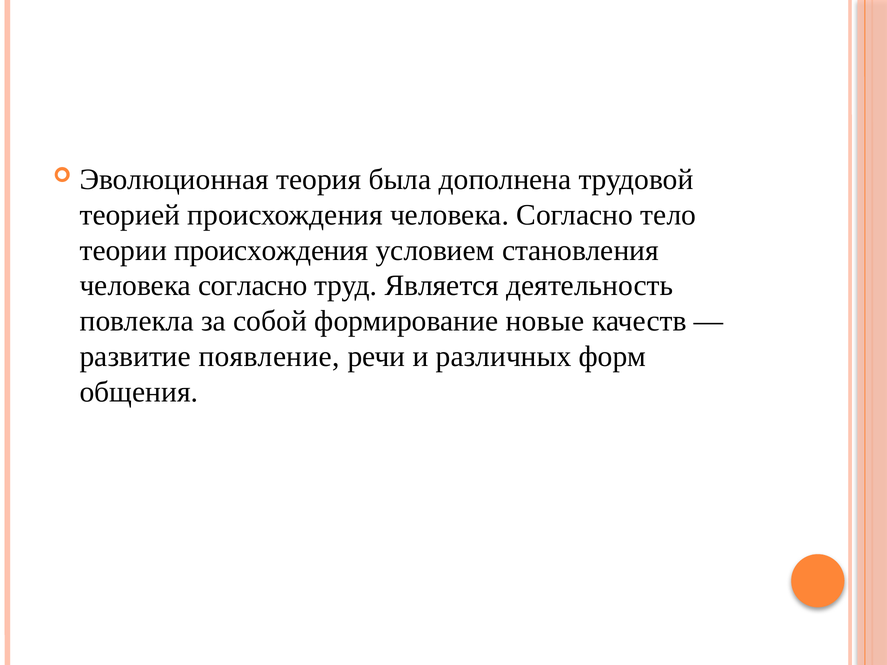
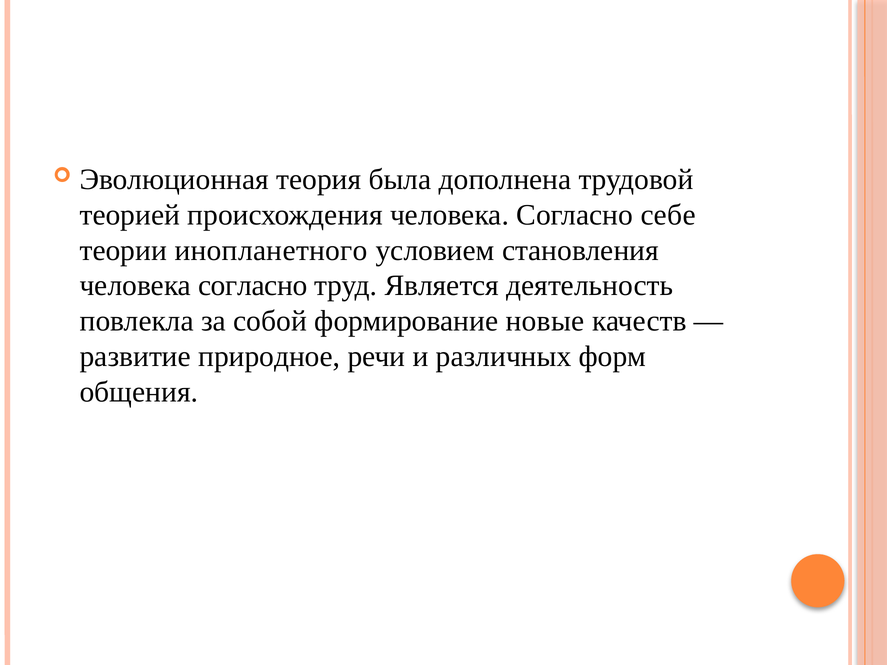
тело: тело -> себе
теории происхождения: происхождения -> инопланетного
появление: появление -> природное
